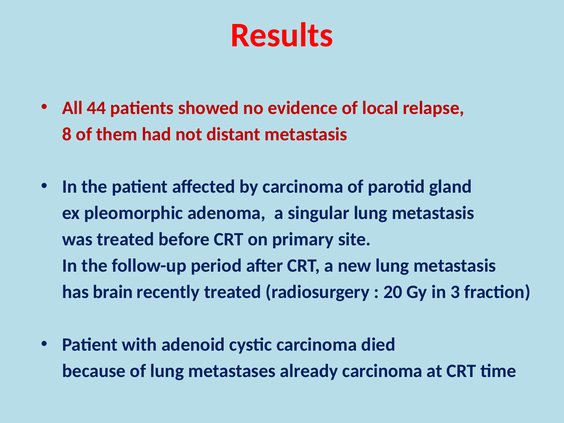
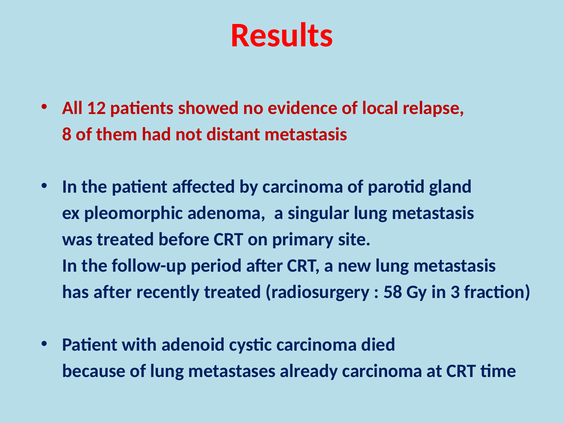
44: 44 -> 12
has brain: brain -> after
20: 20 -> 58
